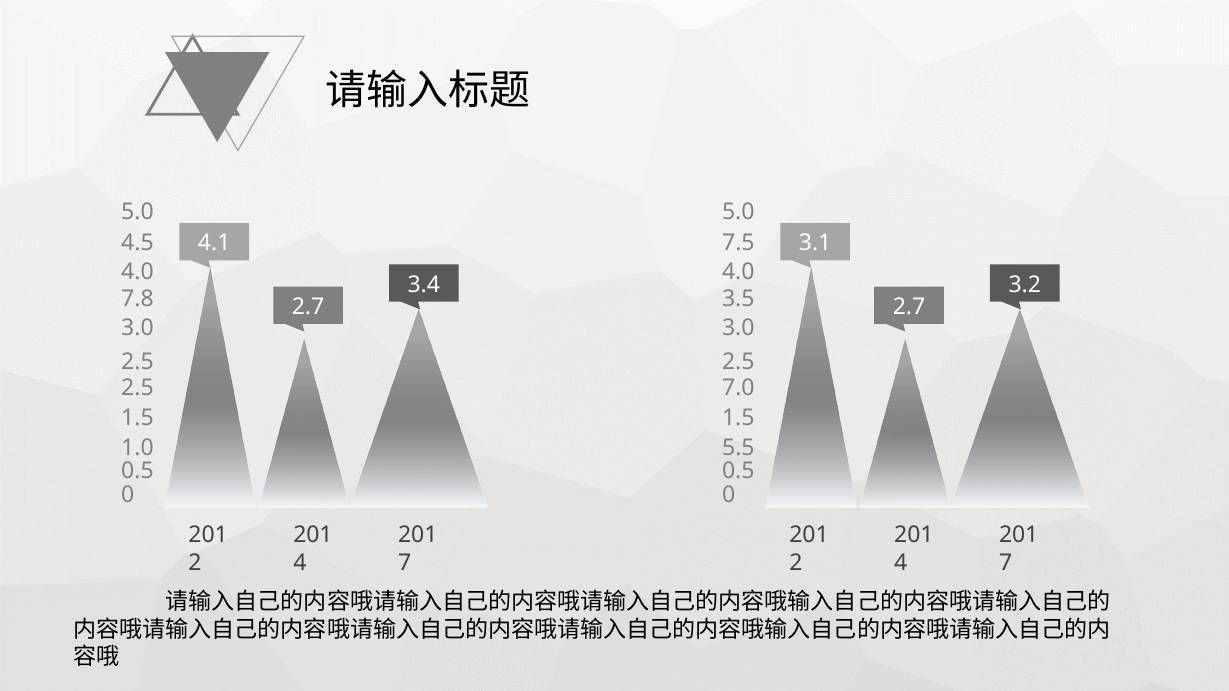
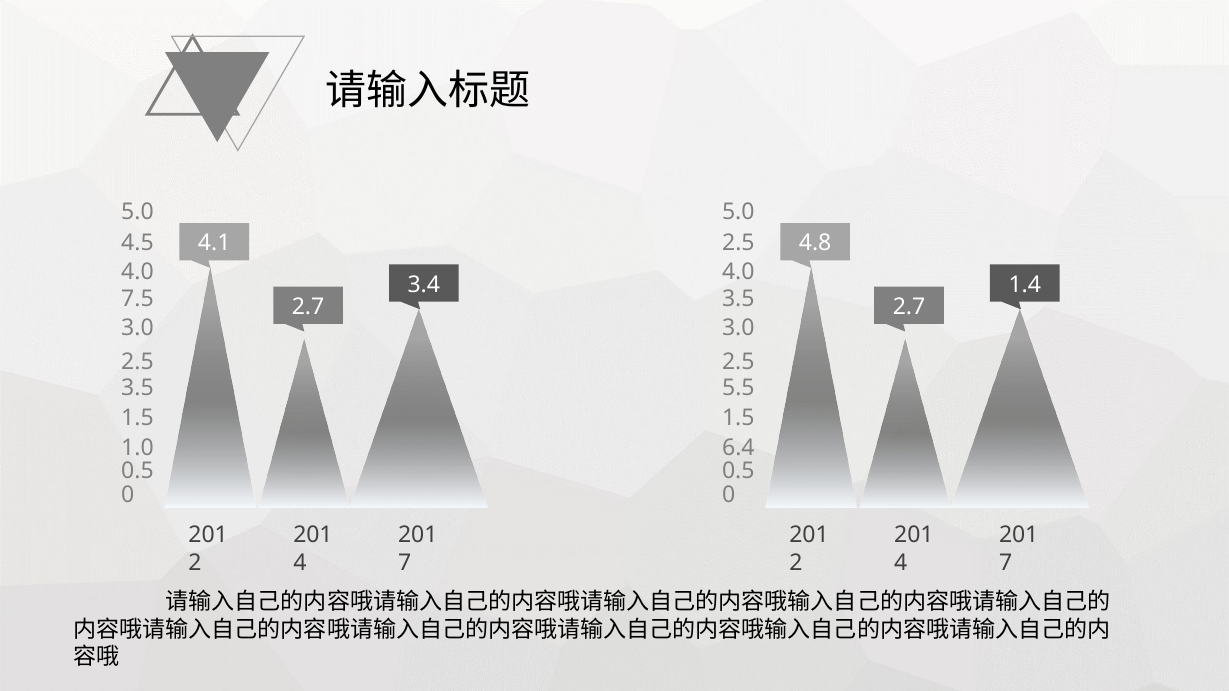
7.5 at (738, 243): 7.5 -> 2.5
3.1: 3.1 -> 4.8
3.2: 3.2 -> 1.4
7.8: 7.8 -> 7.5
2.5 at (137, 388): 2.5 -> 3.5
7.0: 7.0 -> 5.5
5.5: 5.5 -> 6.4
